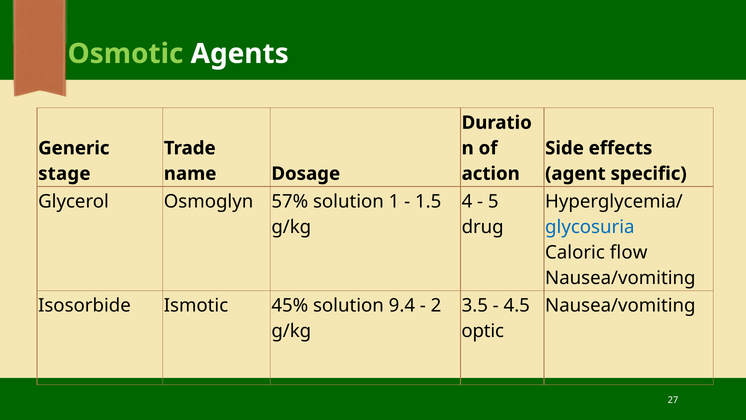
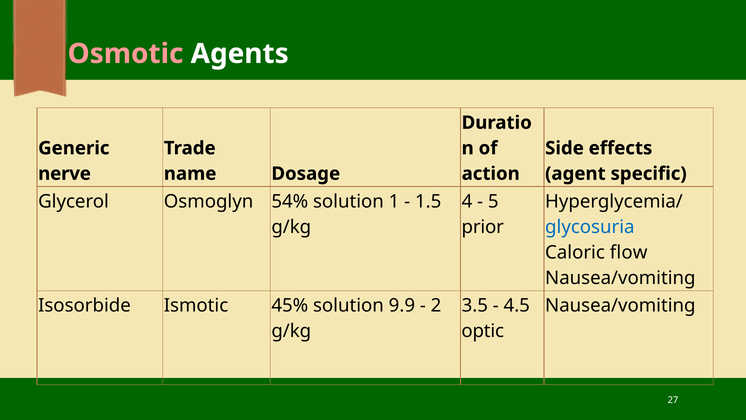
Osmotic colour: light green -> pink
stage: stage -> nerve
57%: 57% -> 54%
drug: drug -> prior
9.4: 9.4 -> 9.9
